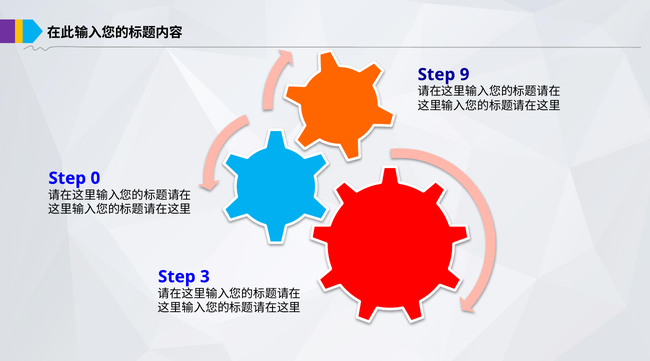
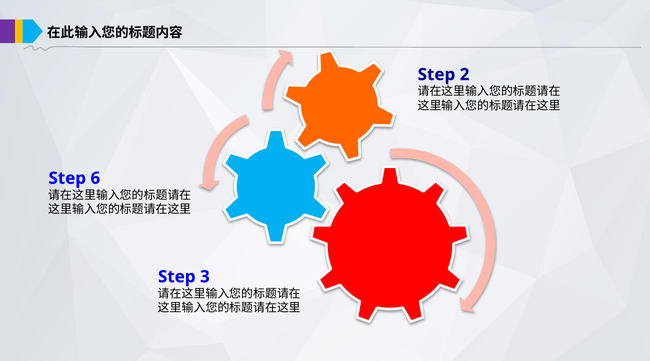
9: 9 -> 2
0: 0 -> 6
